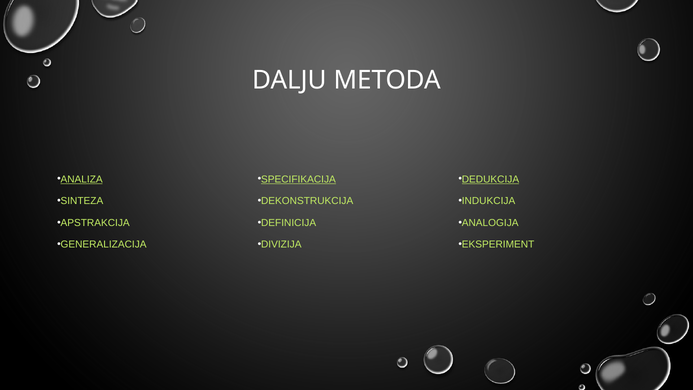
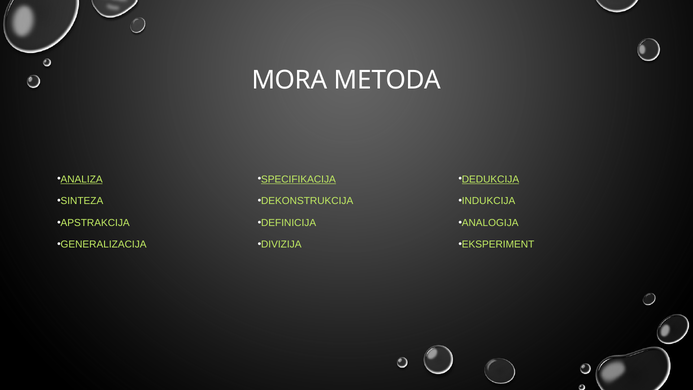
DALJU: DALJU -> MORA
